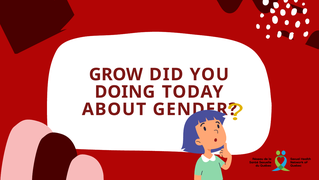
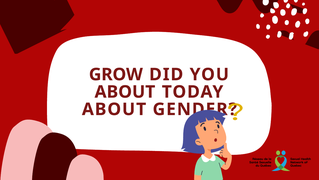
DOING at (125, 92): DOING -> ABOUT
